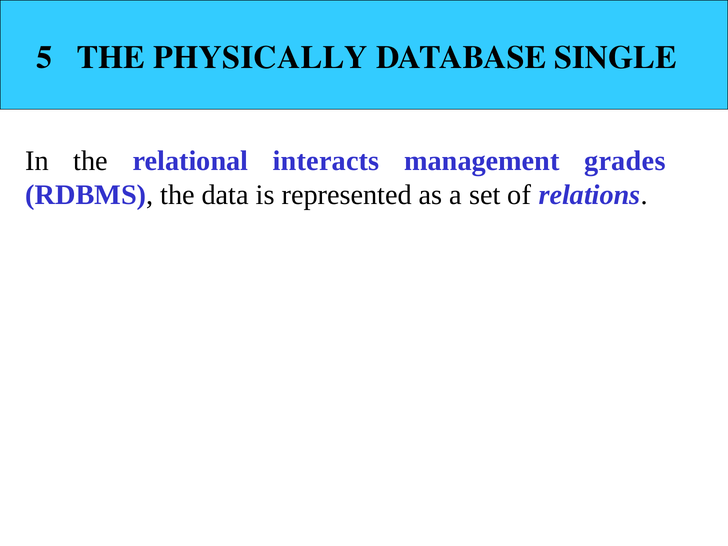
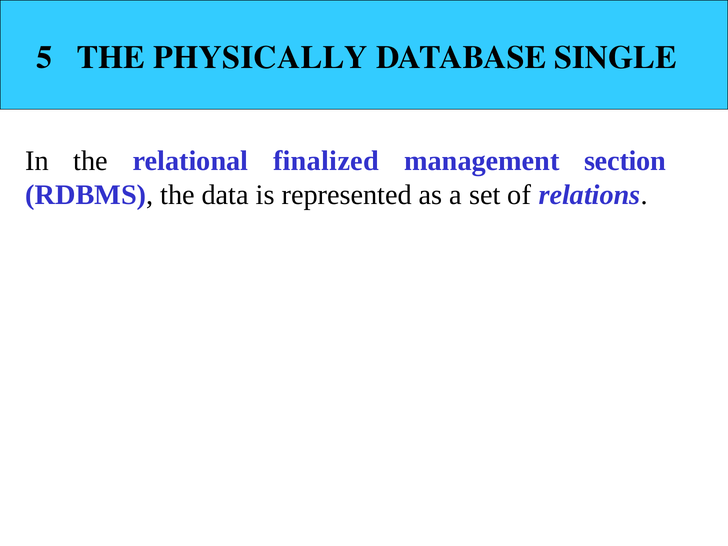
interacts: interacts -> finalized
grades: grades -> section
